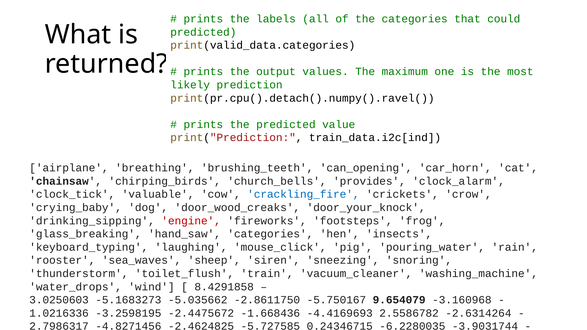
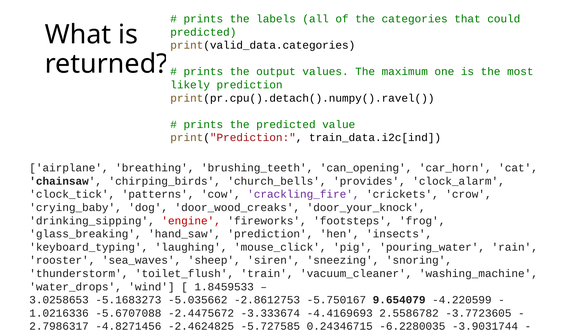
valuable: valuable -> patterns
crackling_fire colour: blue -> purple
hand_saw categories: categories -> prediction
8.4291858: 8.4291858 -> 1.8459533
3.0250603: 3.0250603 -> 3.0258653
-2.8611750: -2.8611750 -> -2.8612753
-3.160968: -3.160968 -> -4.220599
-3.2598195: -3.2598195 -> -5.6707088
-1.668436: -1.668436 -> -3.333674
-2.6314264: -2.6314264 -> -3.7723605
